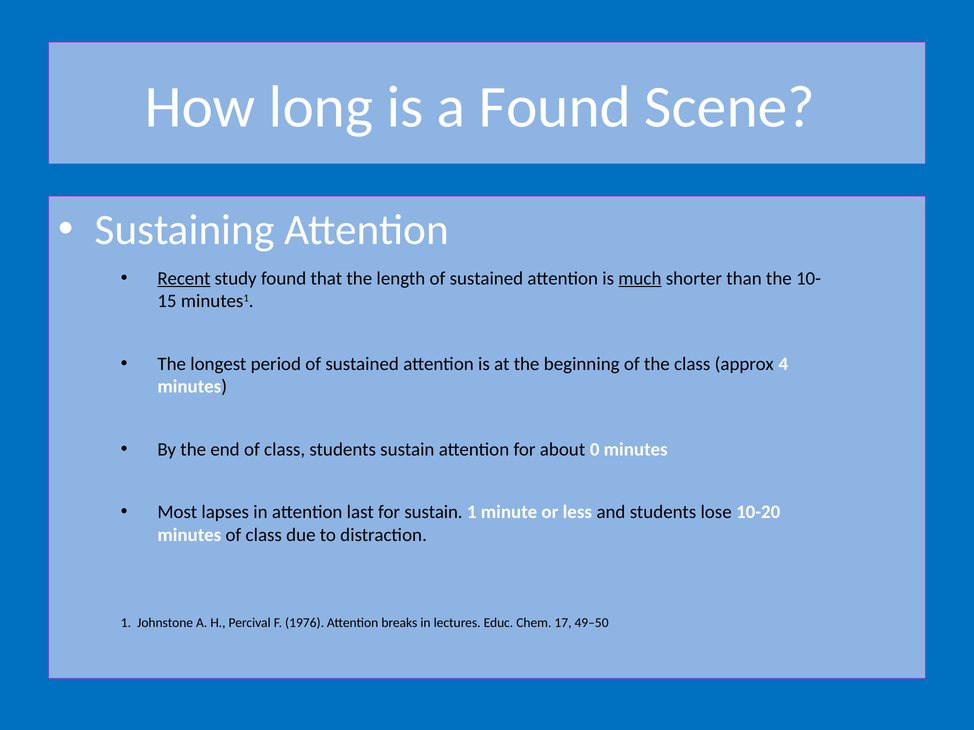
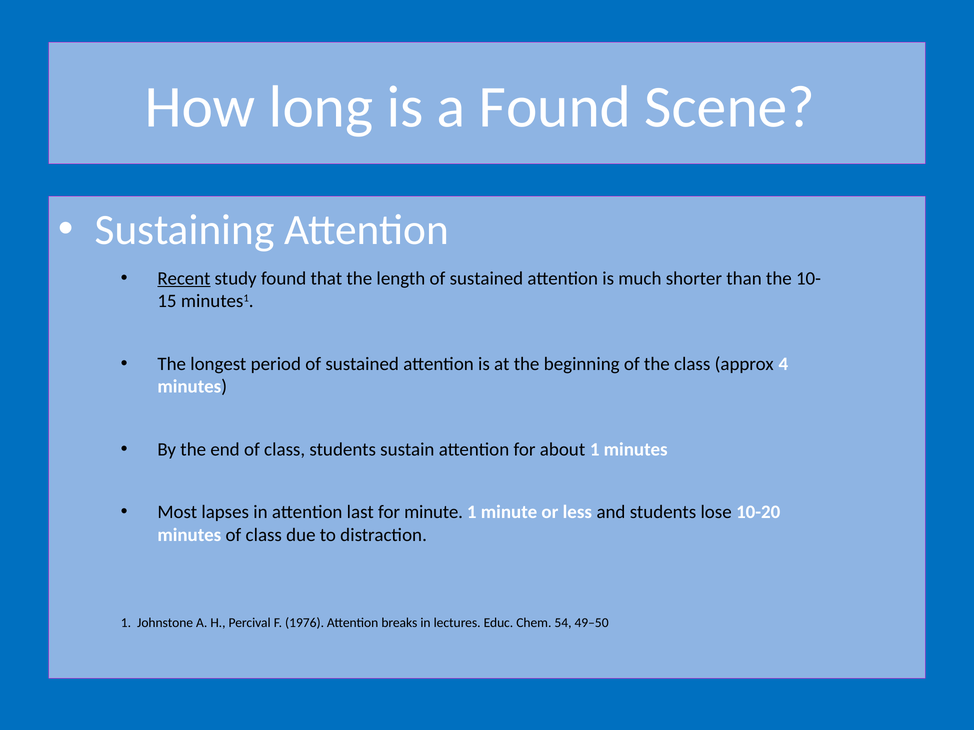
much underline: present -> none
about 0: 0 -> 1
for sustain: sustain -> minute
17: 17 -> 54
